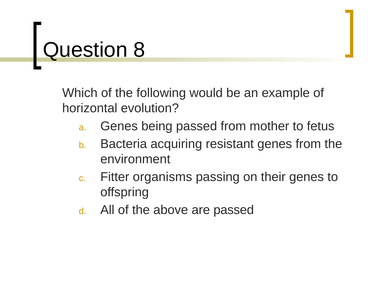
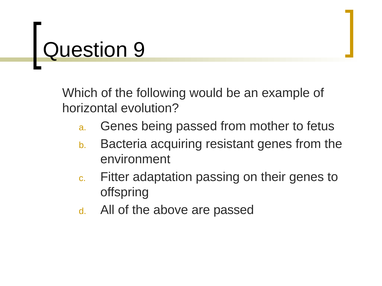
8: 8 -> 9
organisms: organisms -> adaptation
